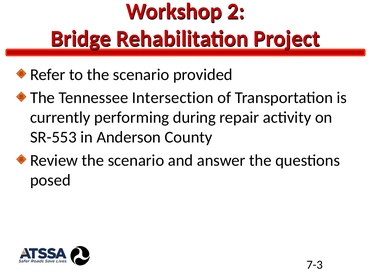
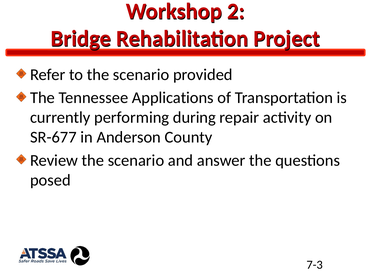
Intersection: Intersection -> Applications
SR-553: SR-553 -> SR-677
